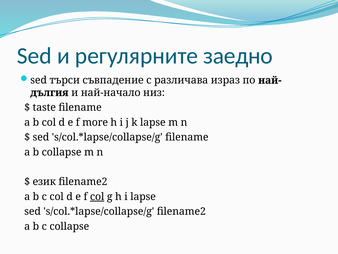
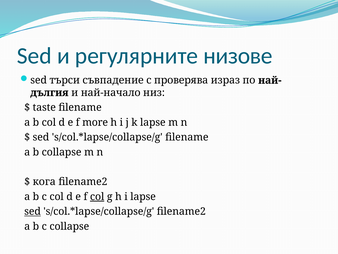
заедно: заедно -> низове
различава: различава -> проверява
език: език -> кога
sed at (33, 211) underline: none -> present
